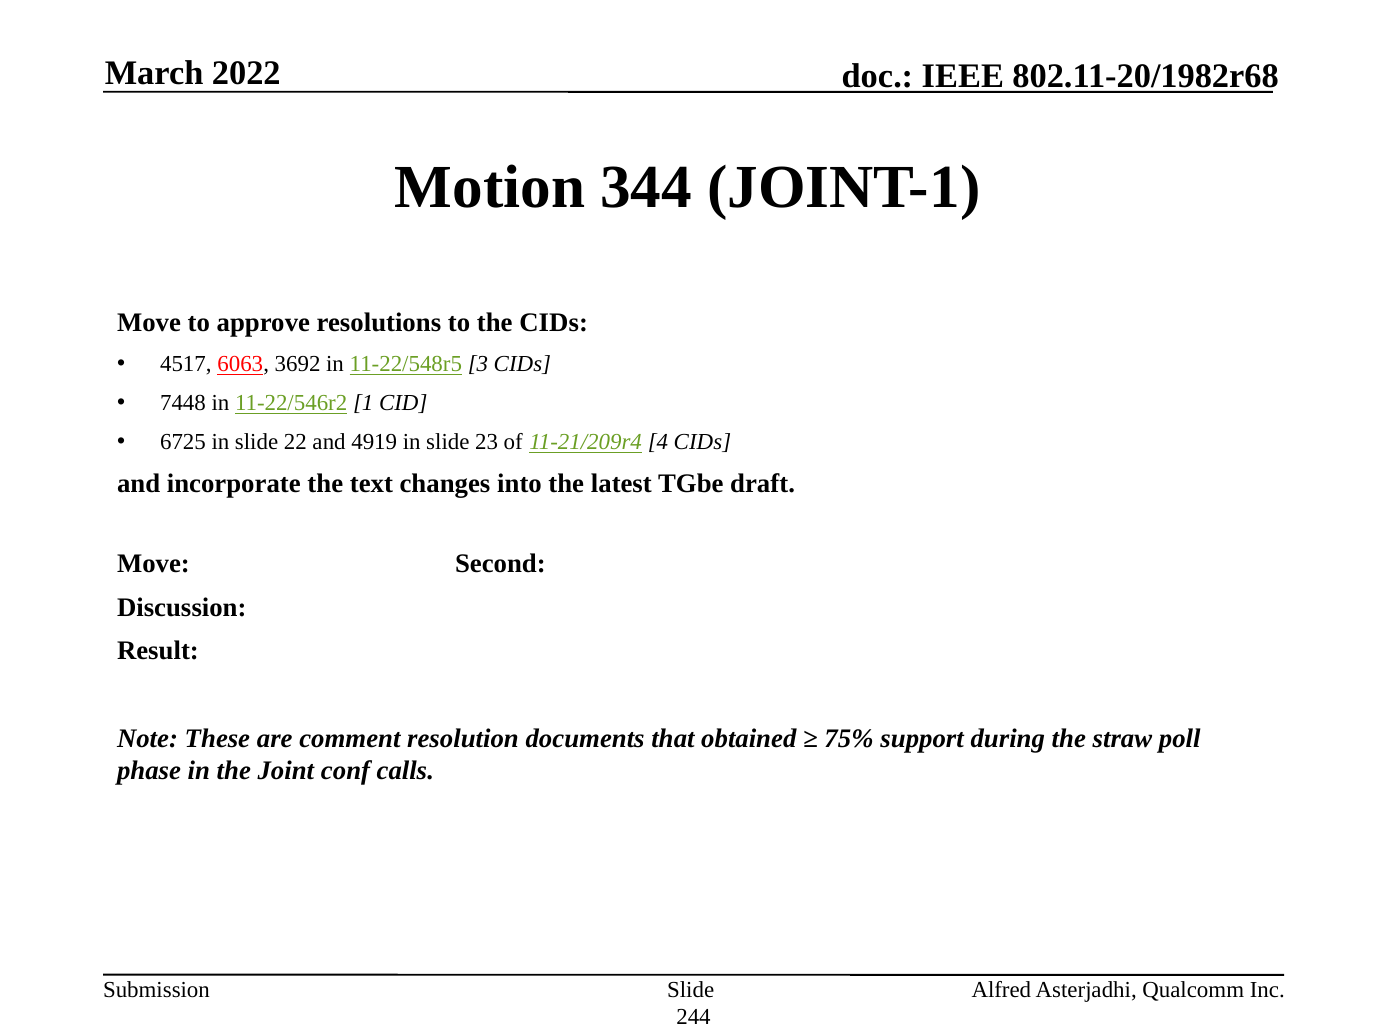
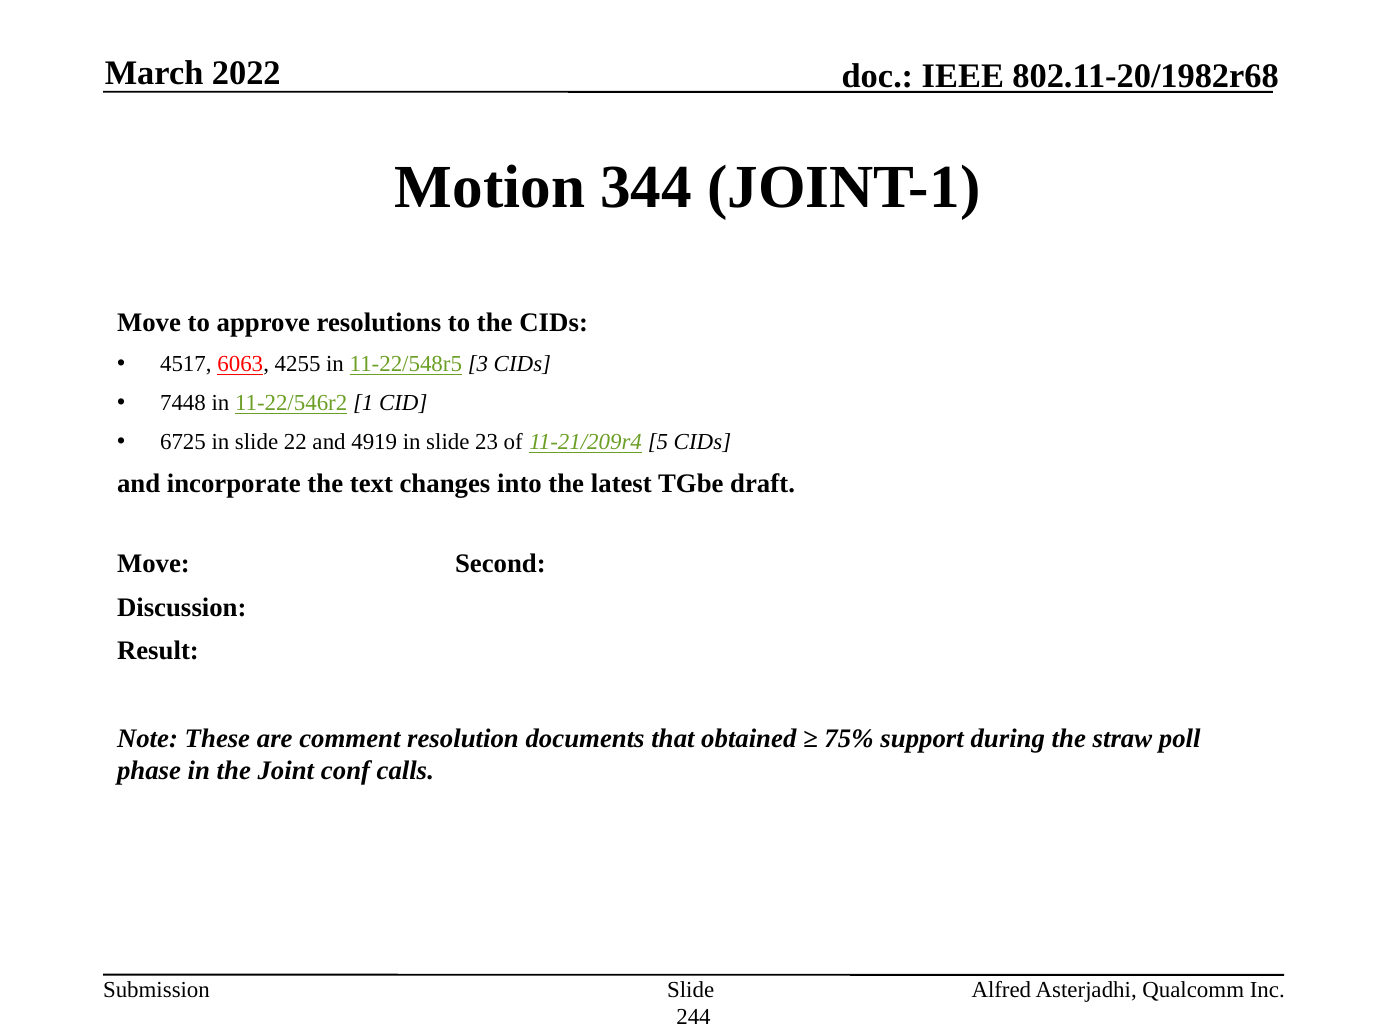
3692: 3692 -> 4255
4: 4 -> 5
